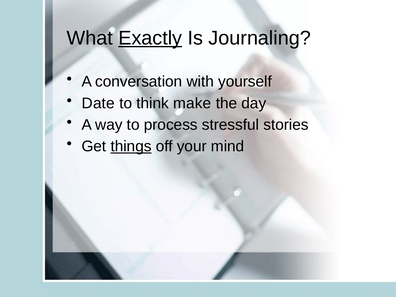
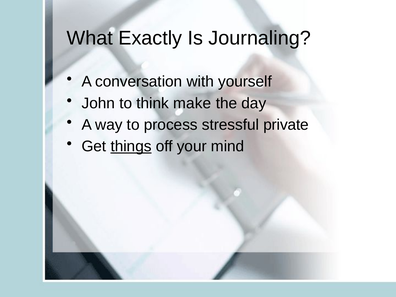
Exactly underline: present -> none
Date: Date -> John
stories: stories -> private
